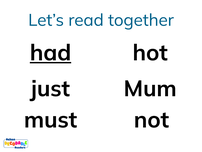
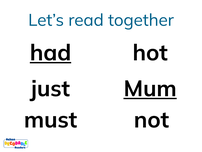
Mum underline: none -> present
